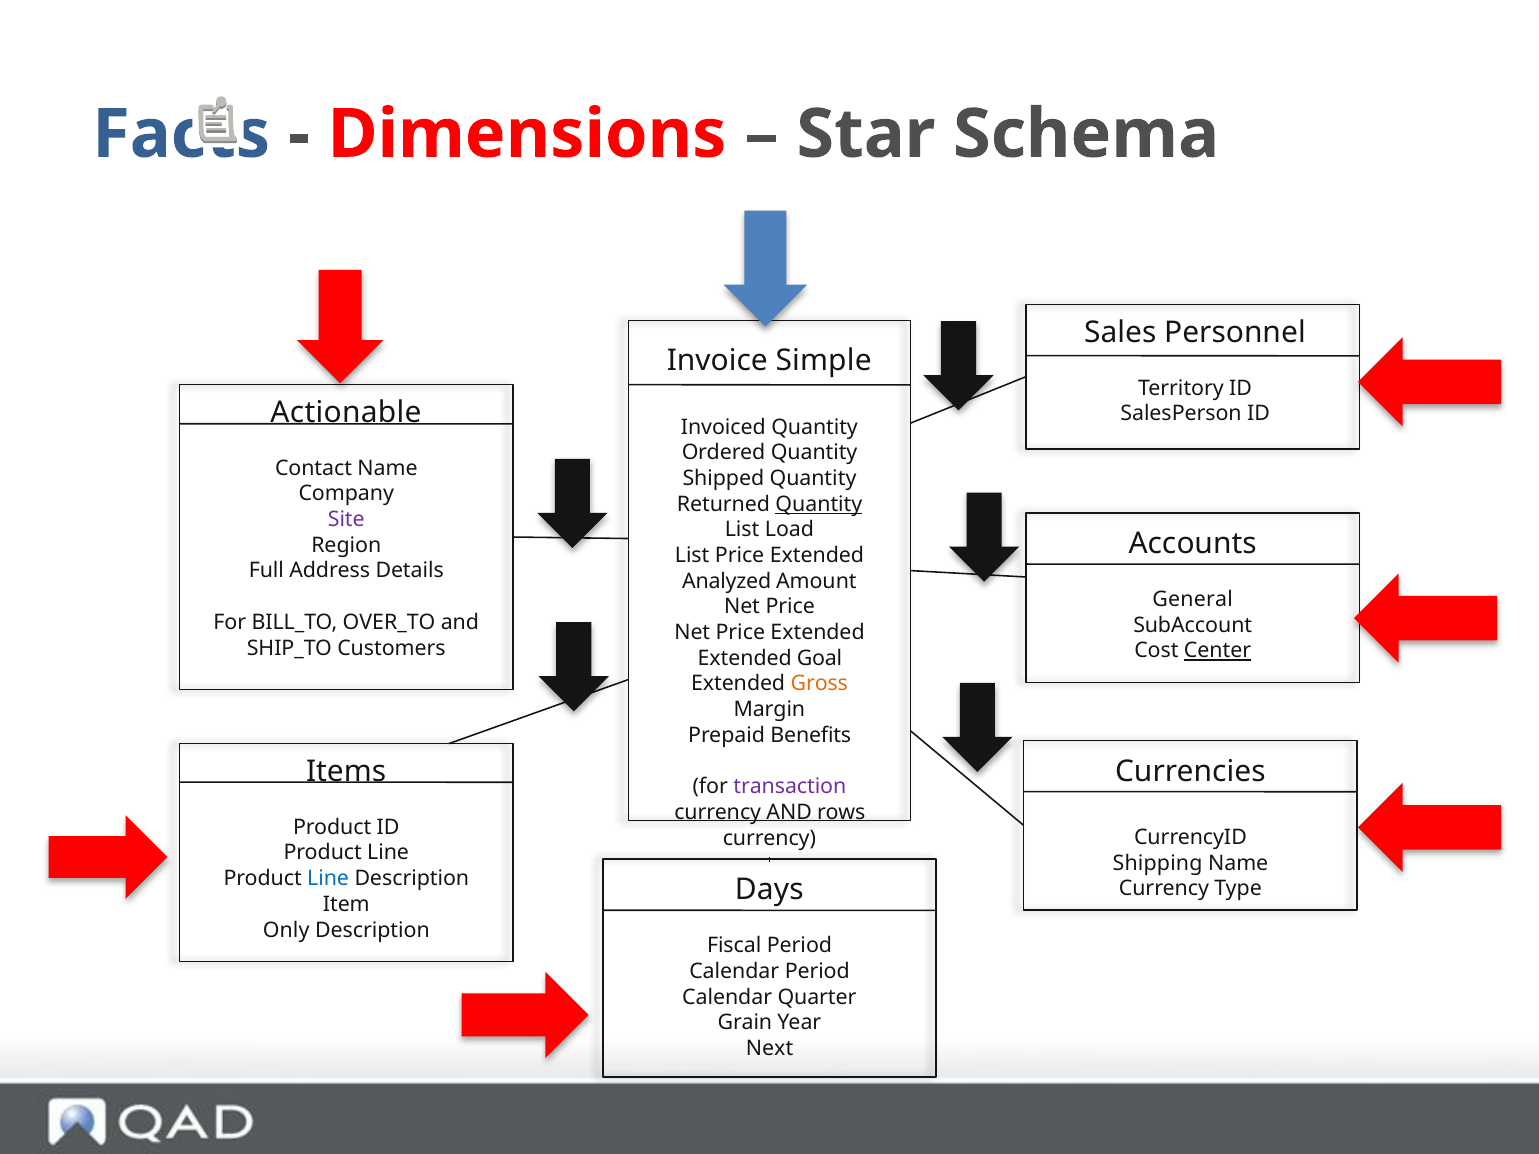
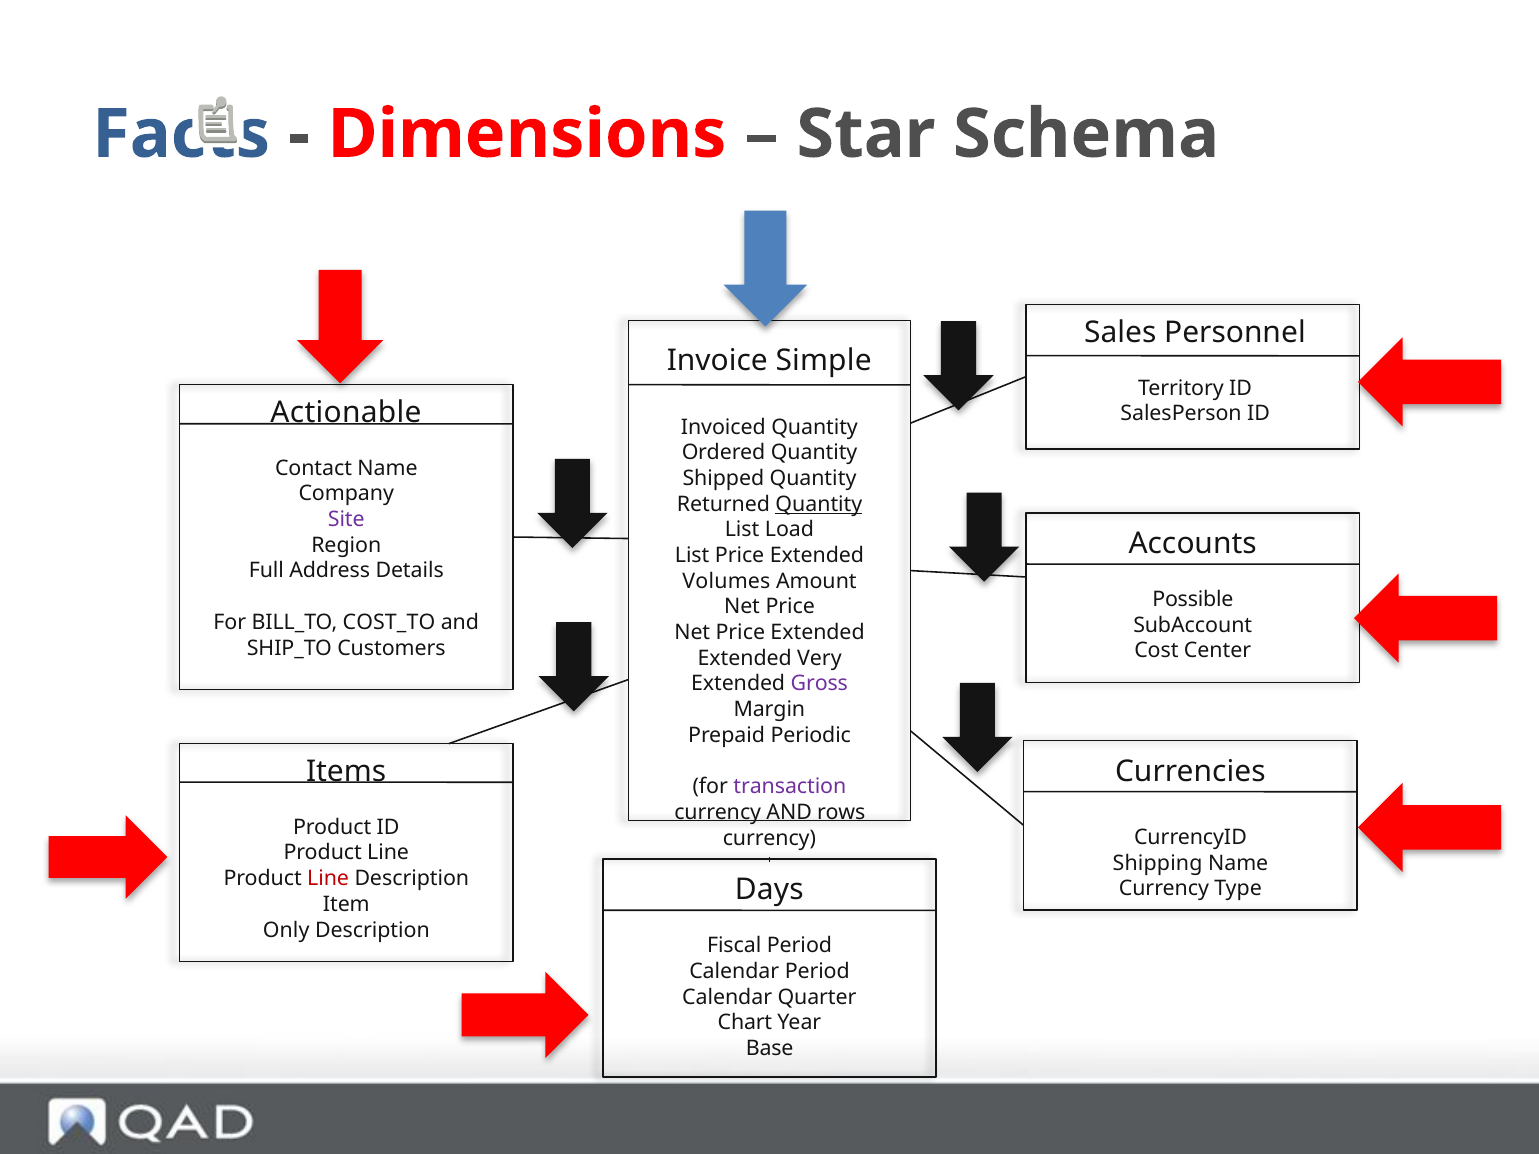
Analyzed: Analyzed -> Volumes
General: General -> Possible
OVER_TO: OVER_TO -> COST_TO
Center underline: present -> none
Goal: Goal -> Very
Gross colour: orange -> purple
Benefits: Benefits -> Periodic
Line at (328, 879) colour: blue -> red
Grain: Grain -> Chart
Next: Next -> Base
